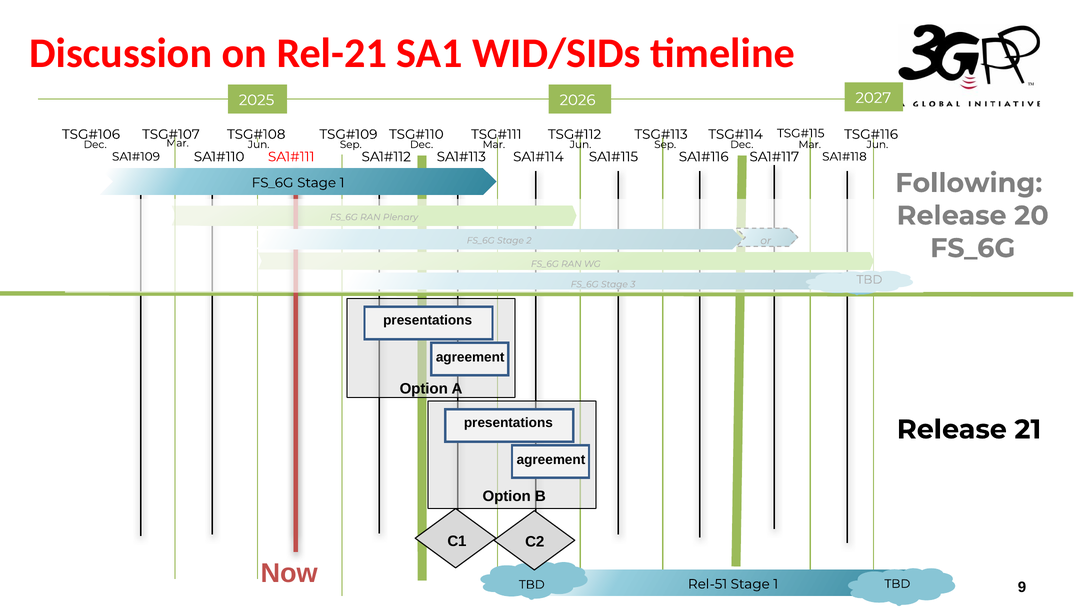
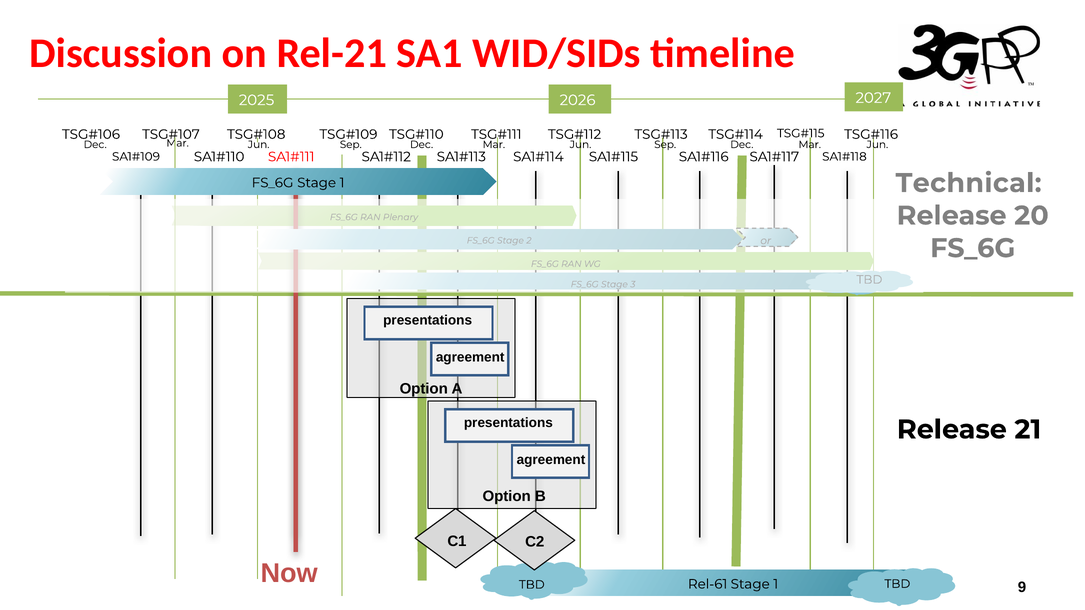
Following: Following -> Technical
Rel-51: Rel-51 -> Rel-61
